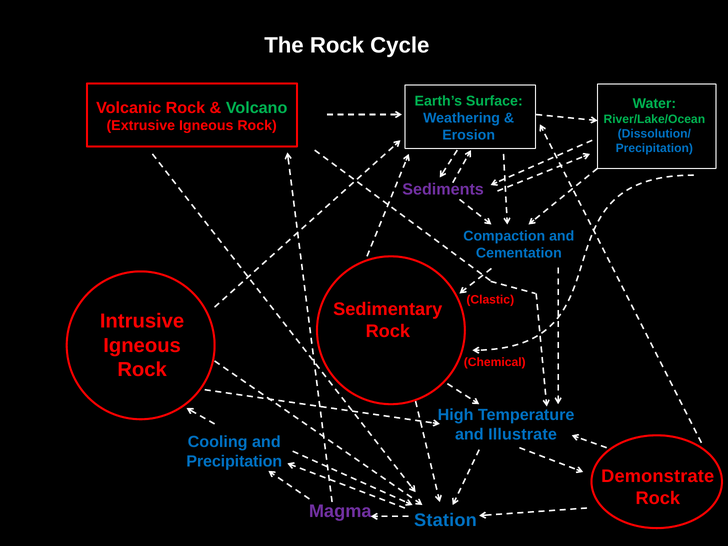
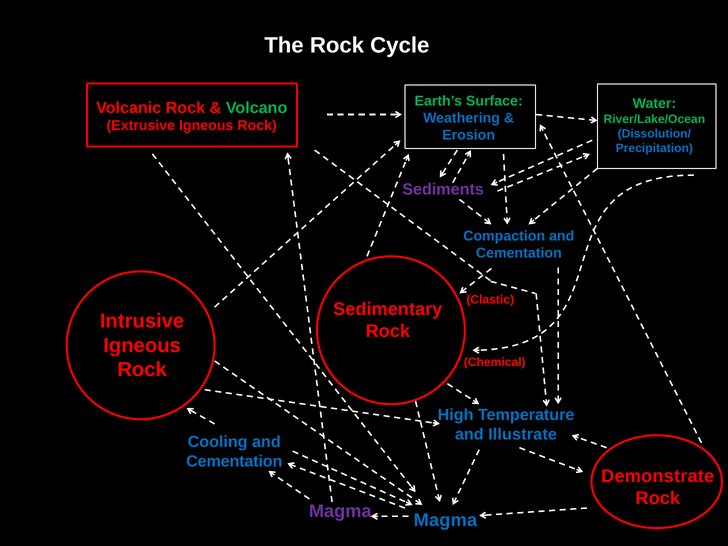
Precipitation at (234, 461): Precipitation -> Cementation
Station at (445, 520): Station -> Magma
